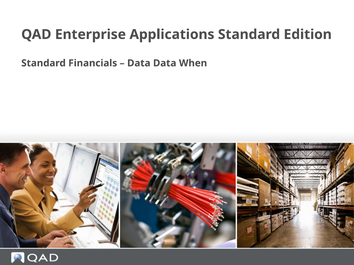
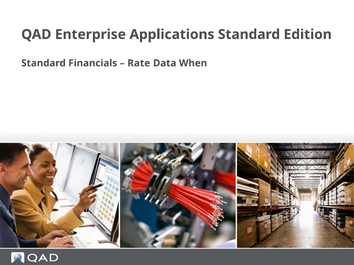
Data at (139, 63): Data -> Rate
